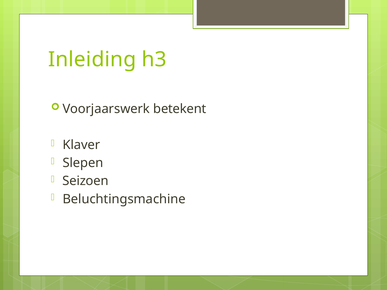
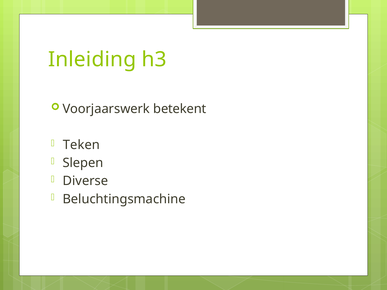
Klaver: Klaver -> Teken
Seizoen: Seizoen -> Diverse
